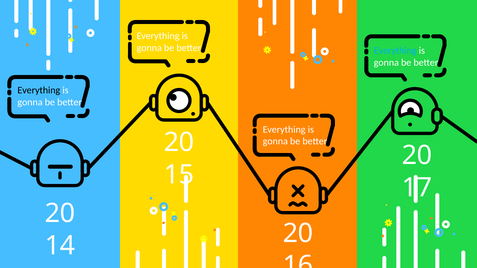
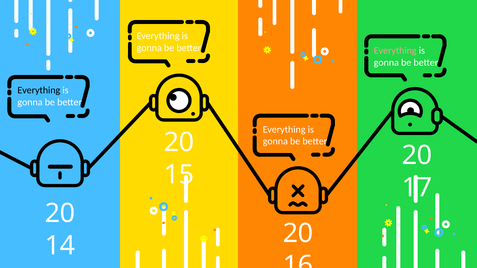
Everything at (395, 51) colour: light blue -> pink
